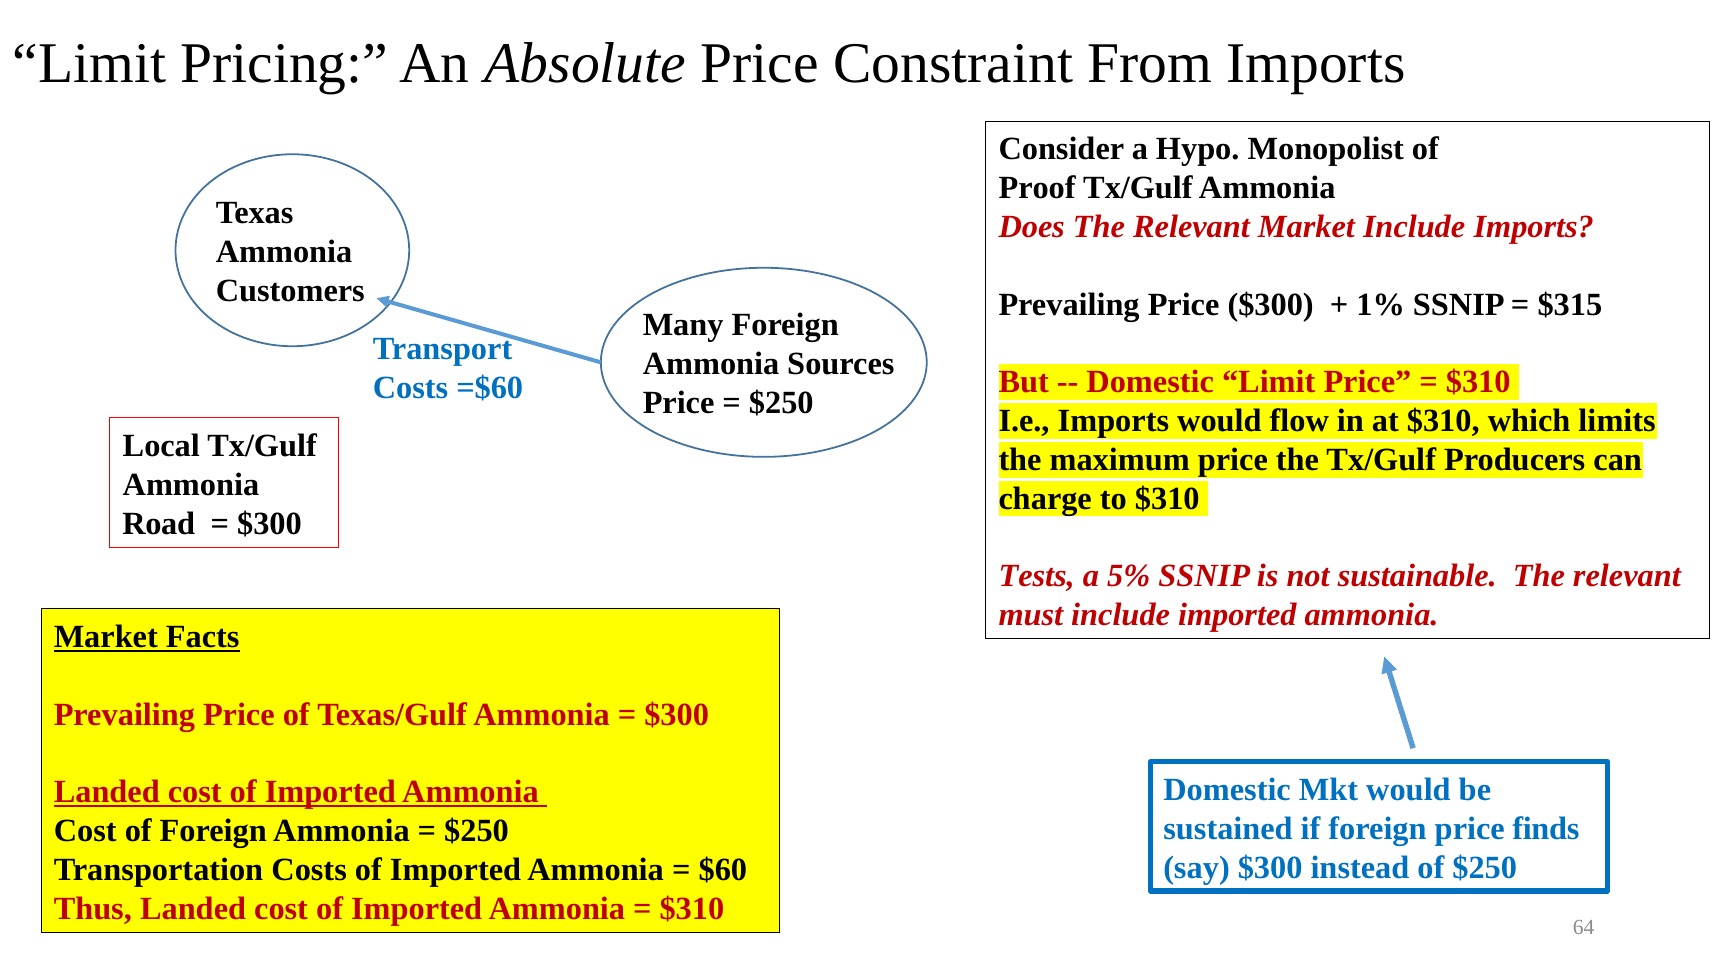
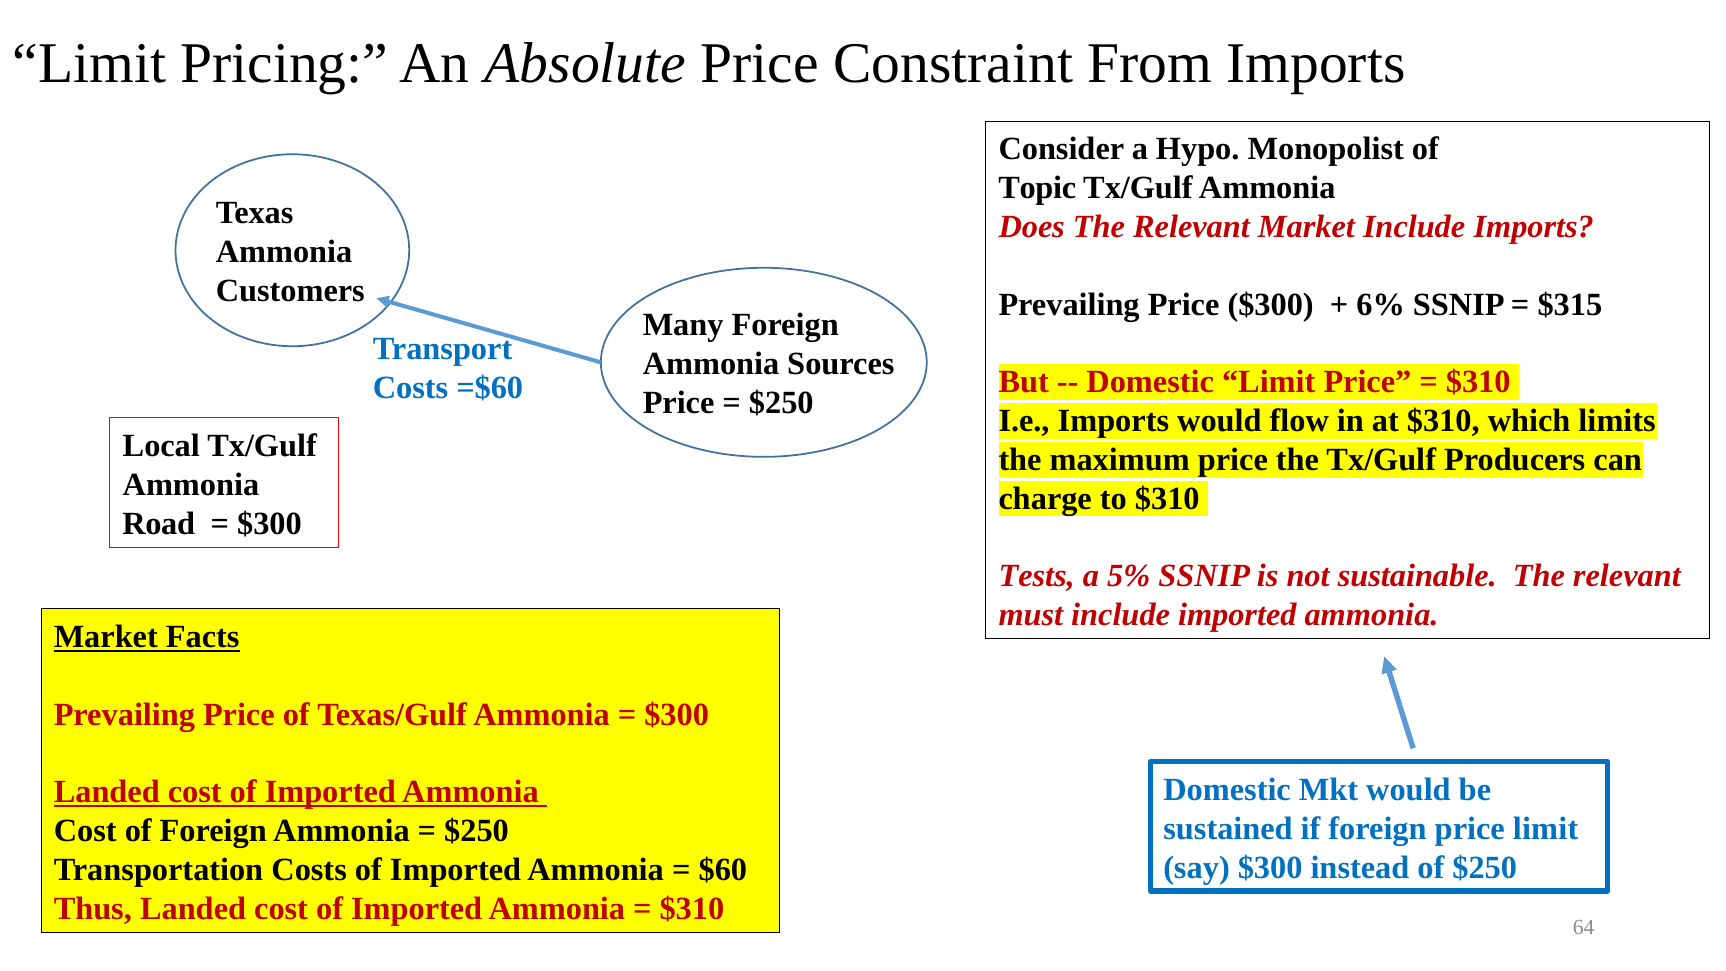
Proof: Proof -> Topic
1%: 1% -> 6%
price finds: finds -> limit
